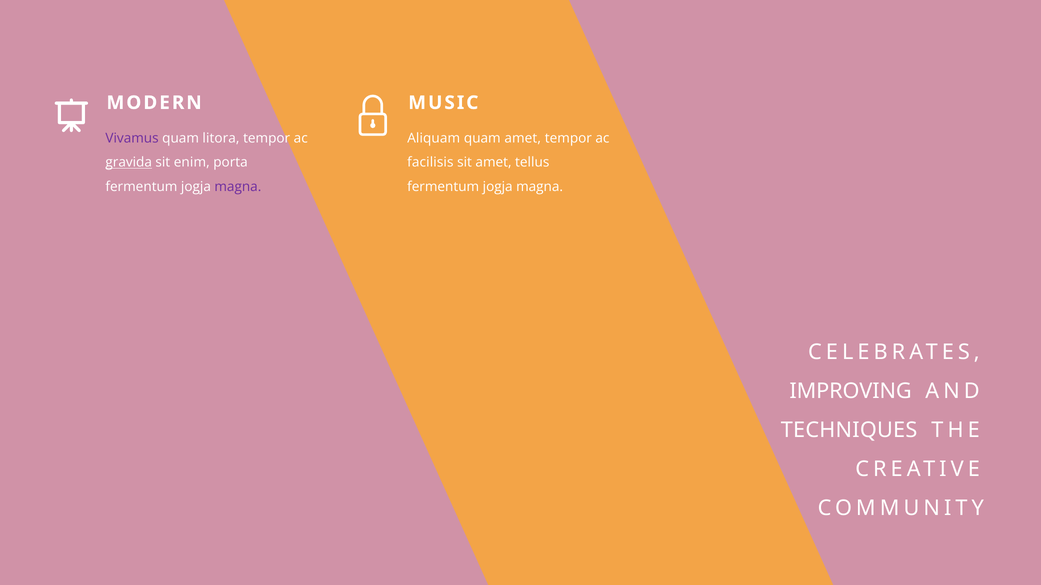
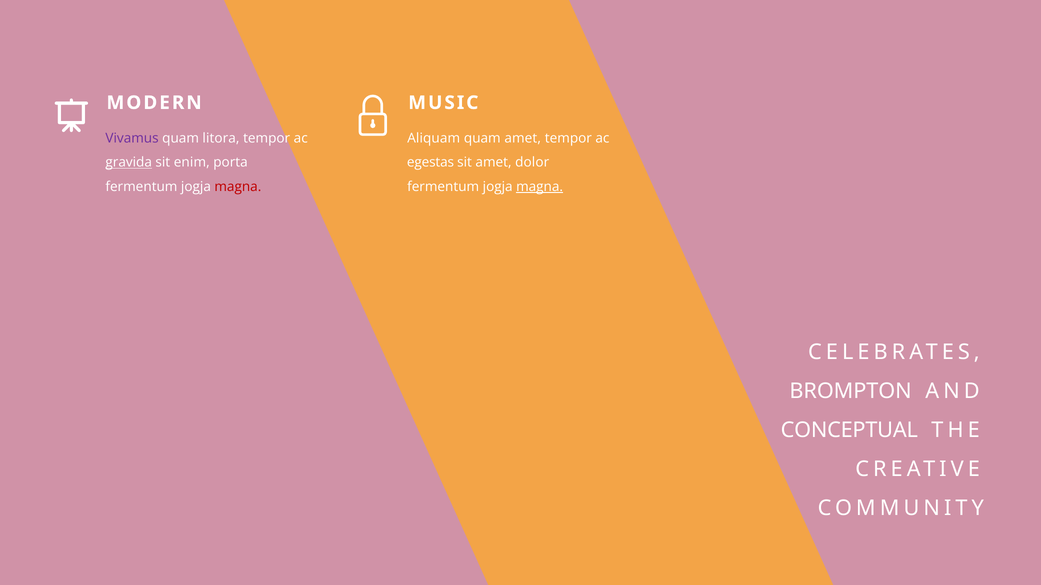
facilisis: facilisis -> egestas
tellus: tellus -> dolor
magna at (238, 187) colour: purple -> red
magna at (540, 187) underline: none -> present
IMPROVING: IMPROVING -> BROMPTON
TECHNIQUES: TECHNIQUES -> CONCEPTUAL
